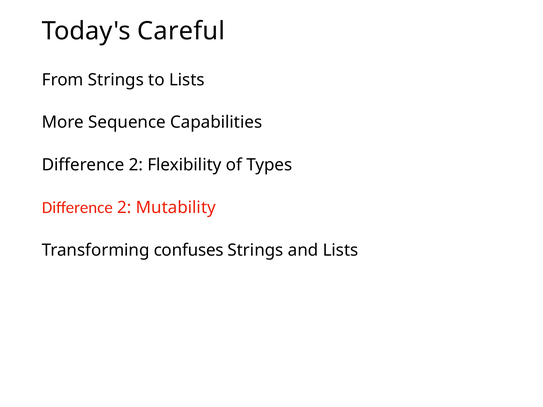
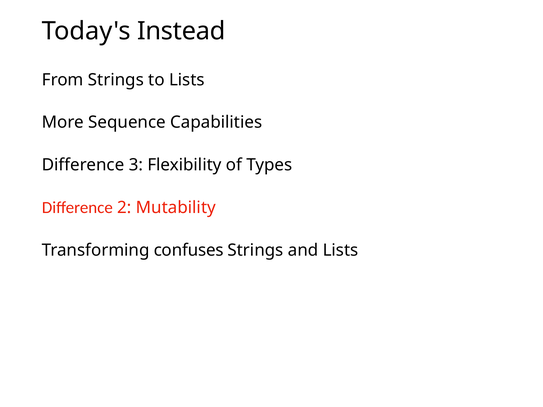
Careful: Careful -> Instead
2 at (136, 165): 2 -> 3
